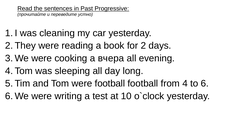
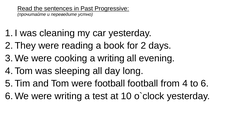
a вчера: вчера -> writing
